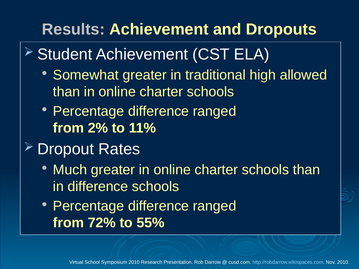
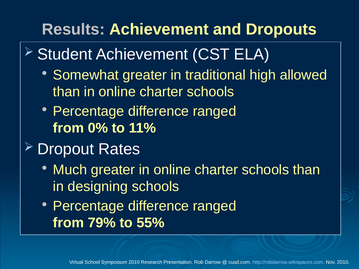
2%: 2% -> 0%
in difference: difference -> designing
72%: 72% -> 79%
